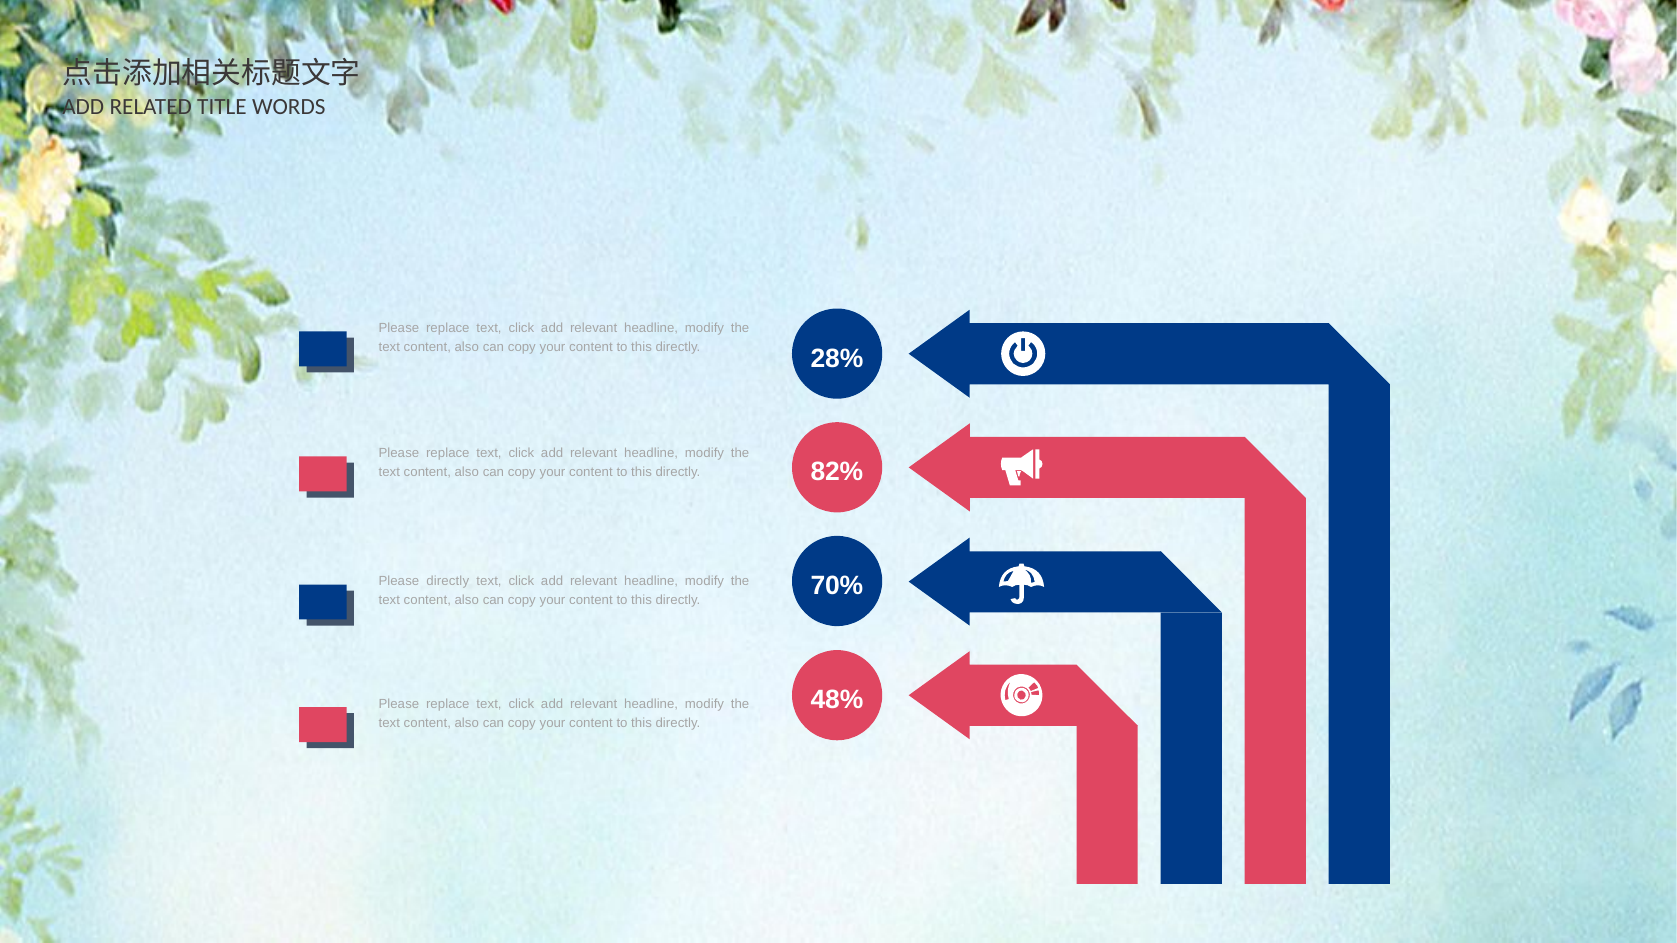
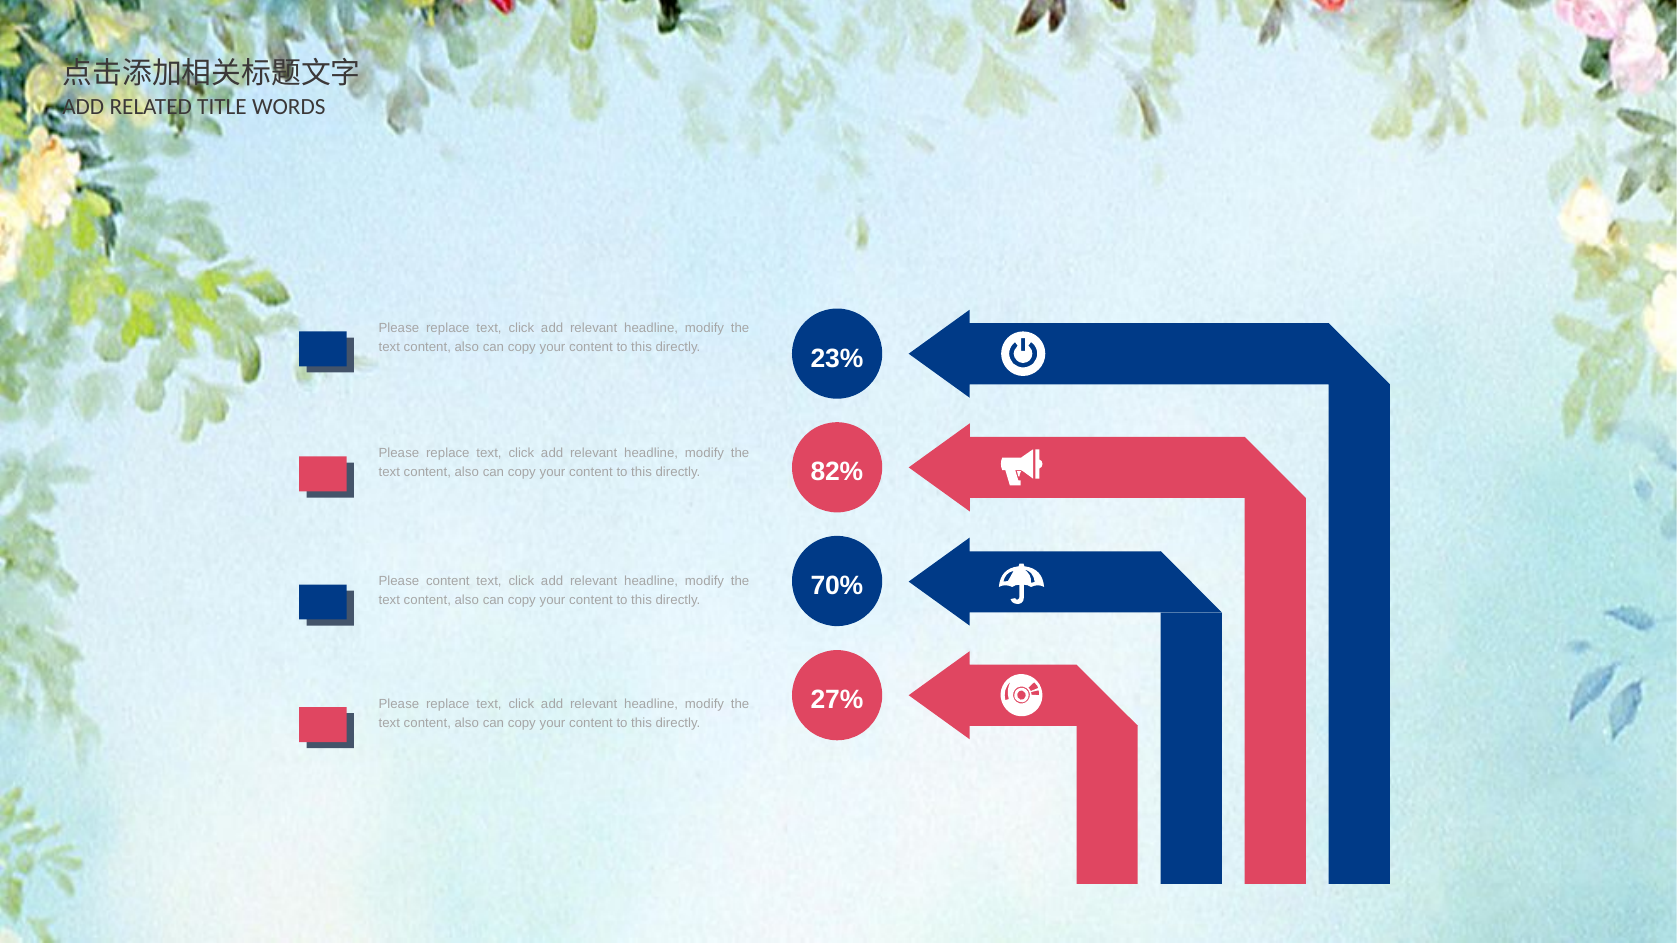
28%: 28% -> 23%
Please directly: directly -> content
48%: 48% -> 27%
